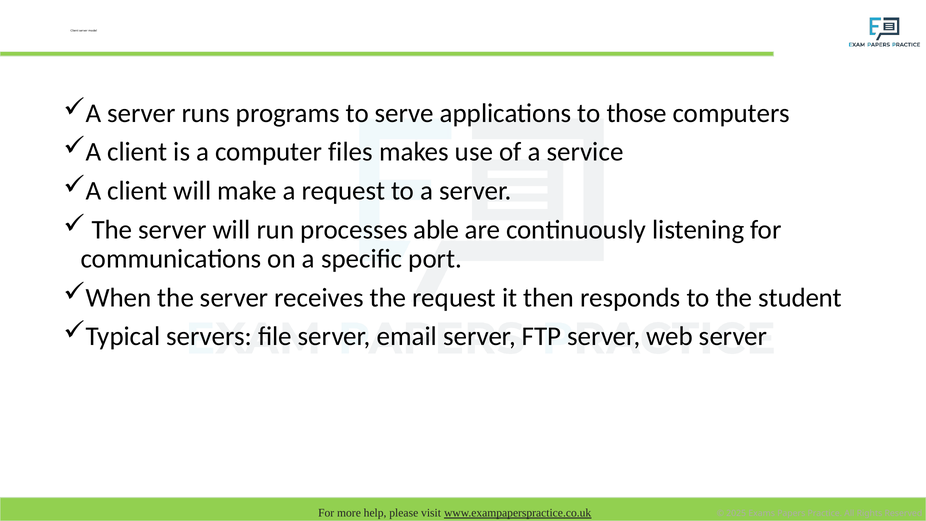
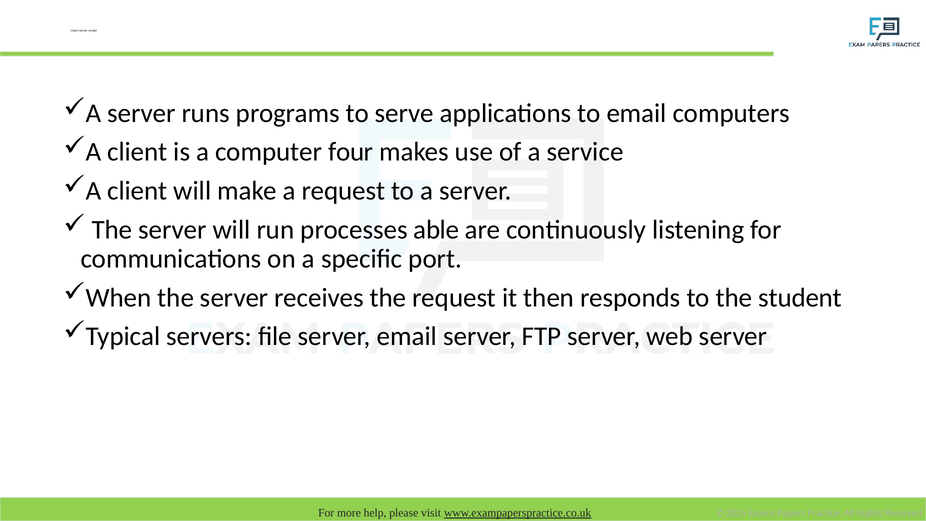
to those: those -> email
files: files -> four
